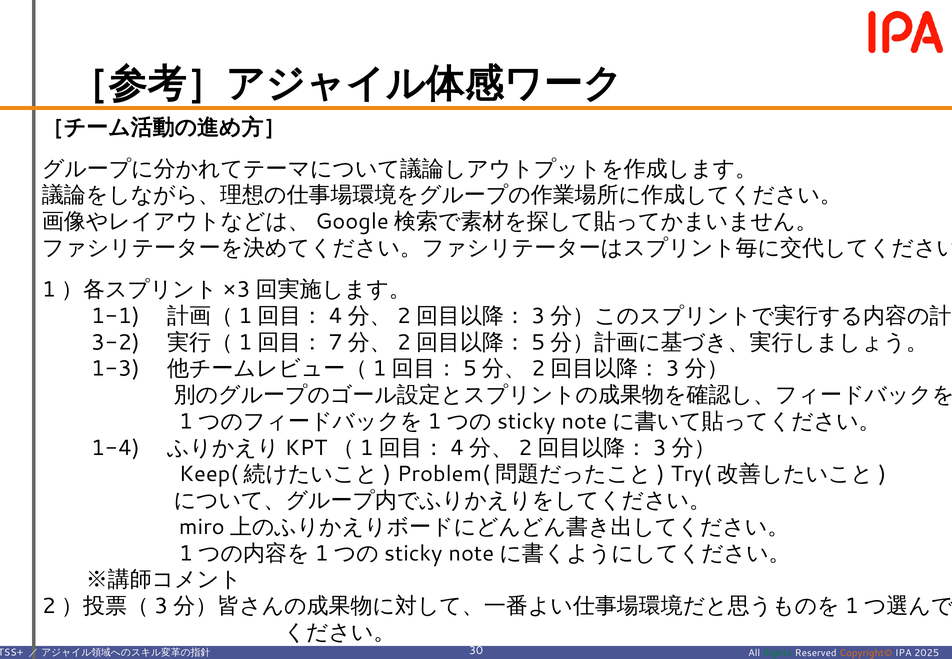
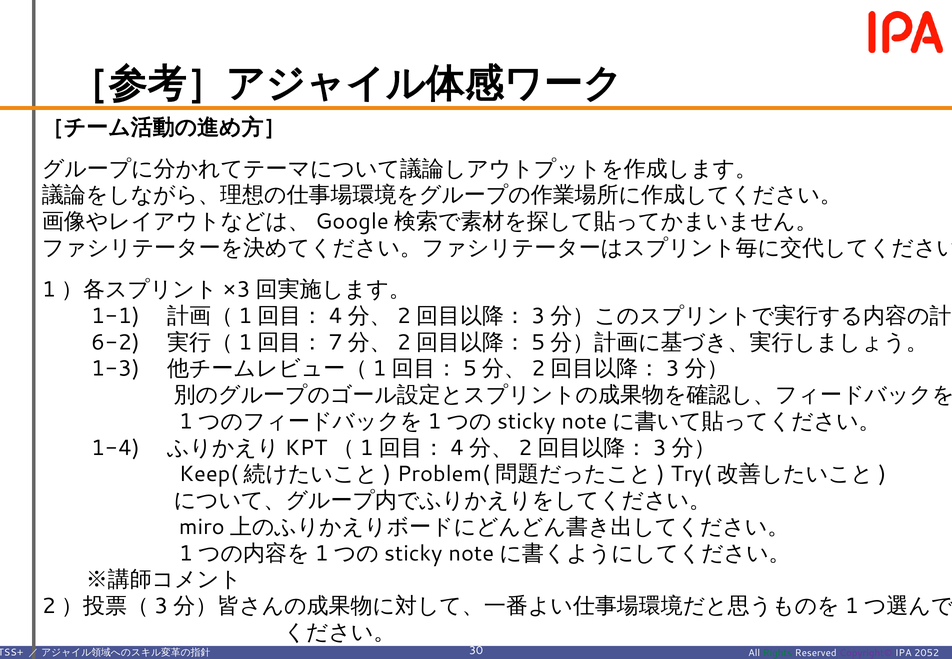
3-2: 3-2 -> 6-2
Copyright© colour: orange -> purple
2025: 2025 -> 2052
